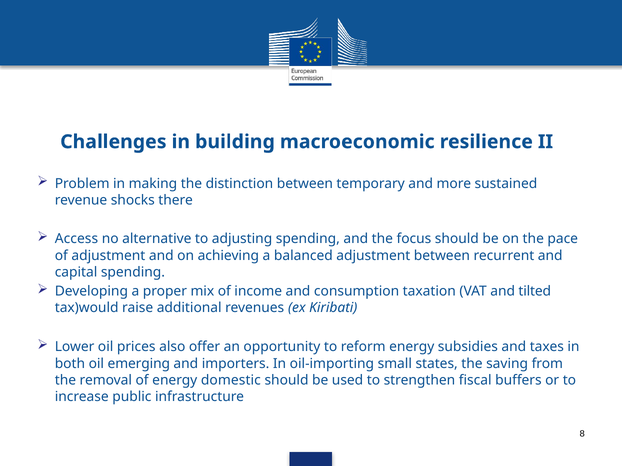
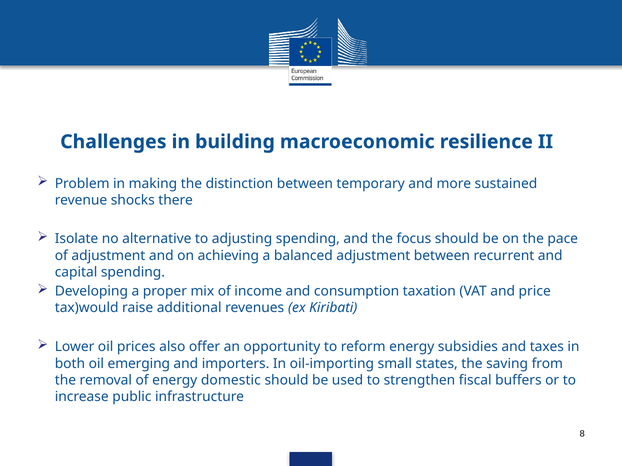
Access: Access -> Isolate
tilted: tilted -> price
